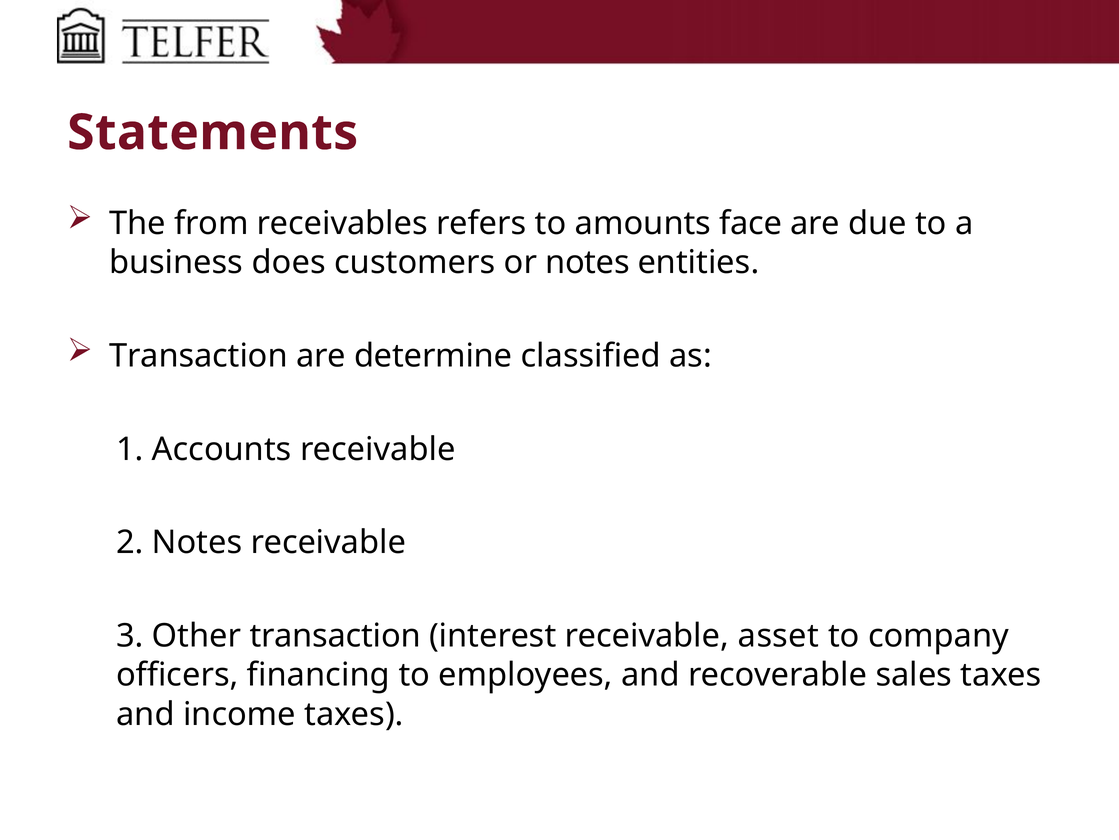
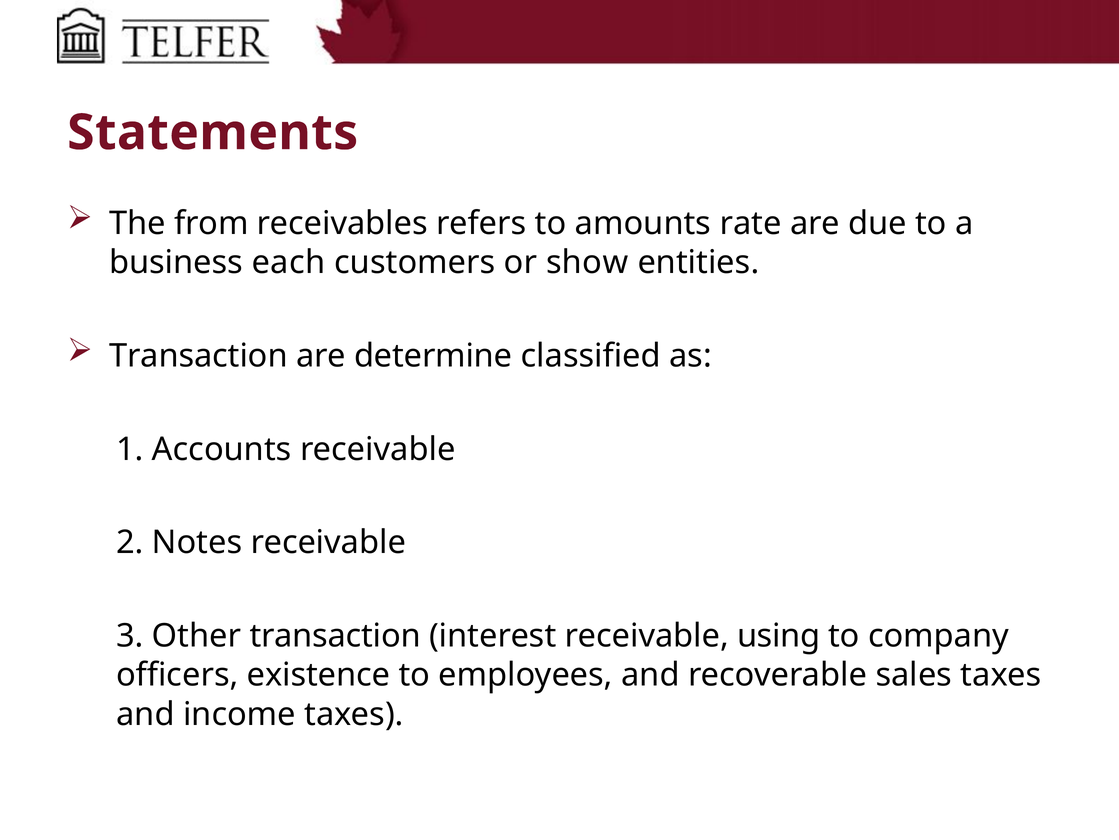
face: face -> rate
does: does -> each
or notes: notes -> show
asset: asset -> using
financing: financing -> existence
